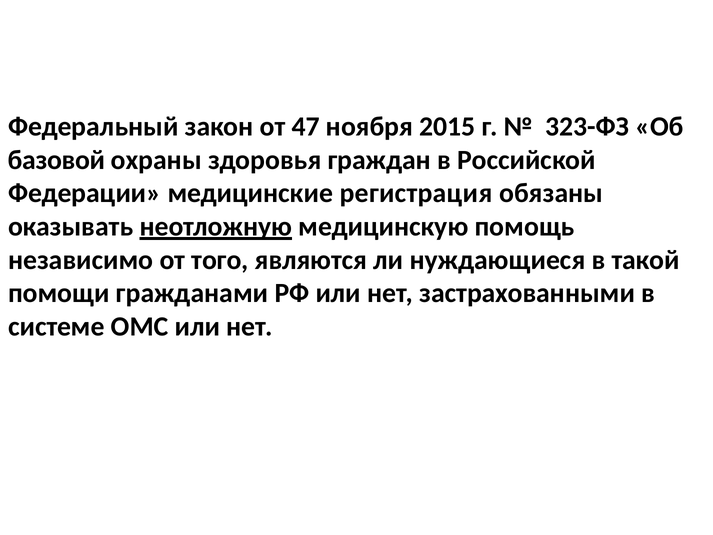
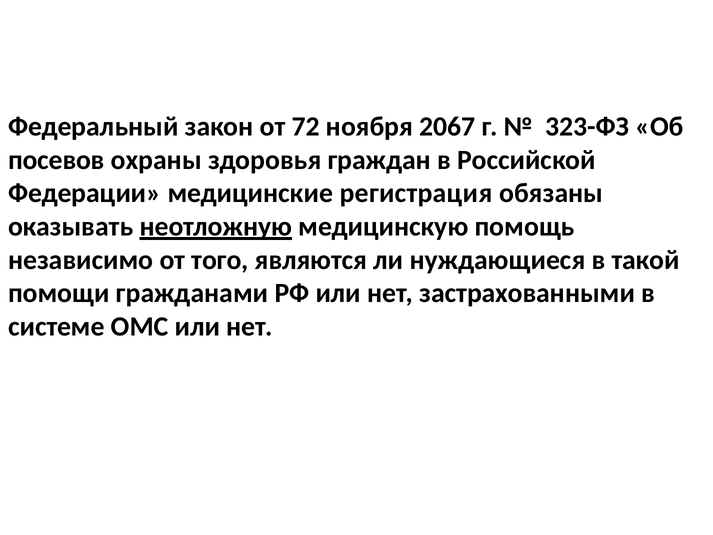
47: 47 -> 72
2015: 2015 -> 2067
базовой: базовой -> посевов
